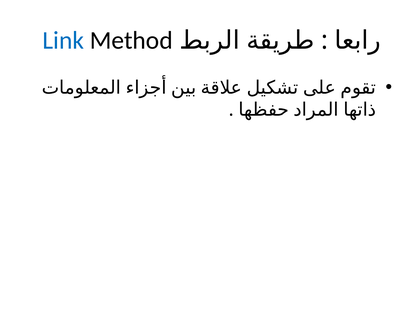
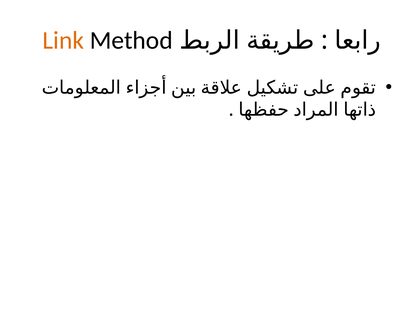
Link colour: blue -> orange
